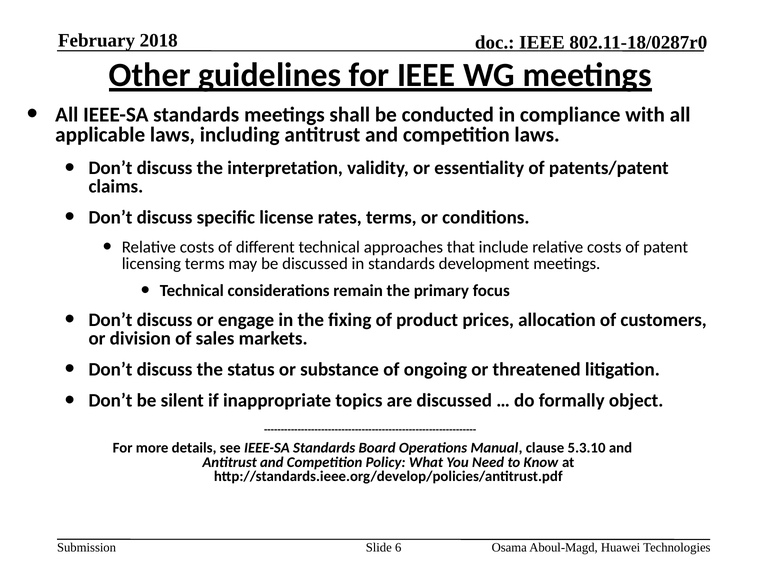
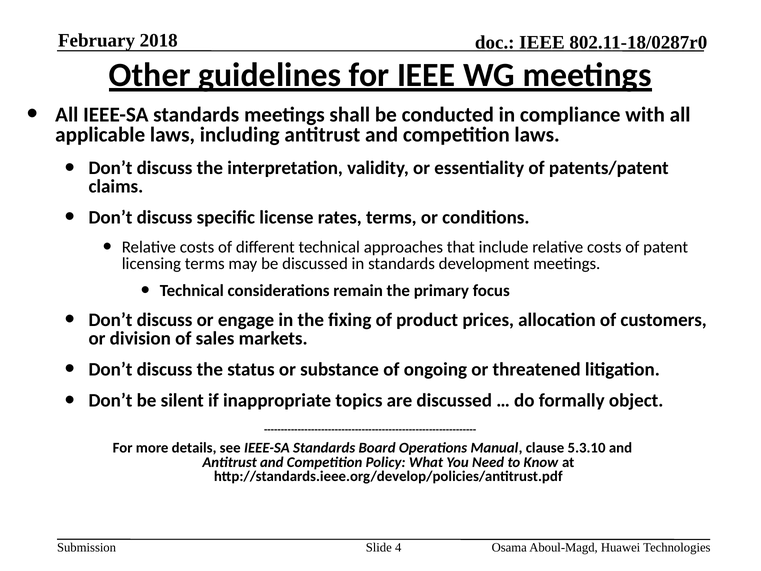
6: 6 -> 4
